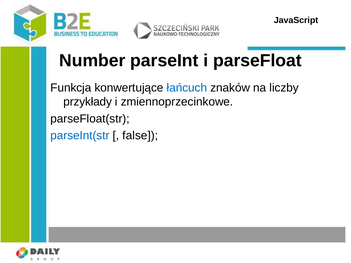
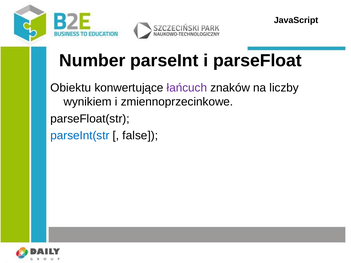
Funkcja: Funkcja -> Obiektu
łańcuch colour: blue -> purple
przykłady: przykłady -> wynikiem
